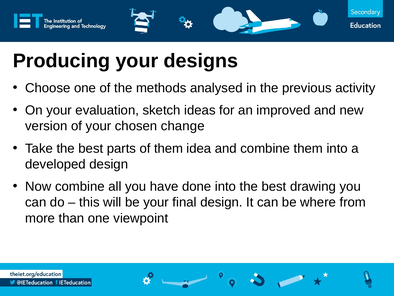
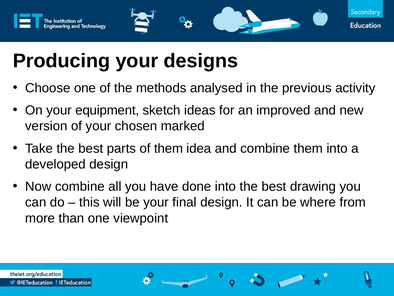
evaluation: evaluation -> equipment
change: change -> marked
